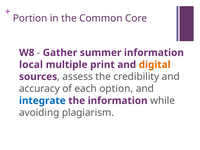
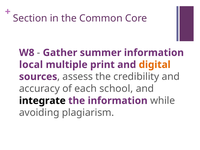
Portion: Portion -> Section
option: option -> school
integrate colour: blue -> black
